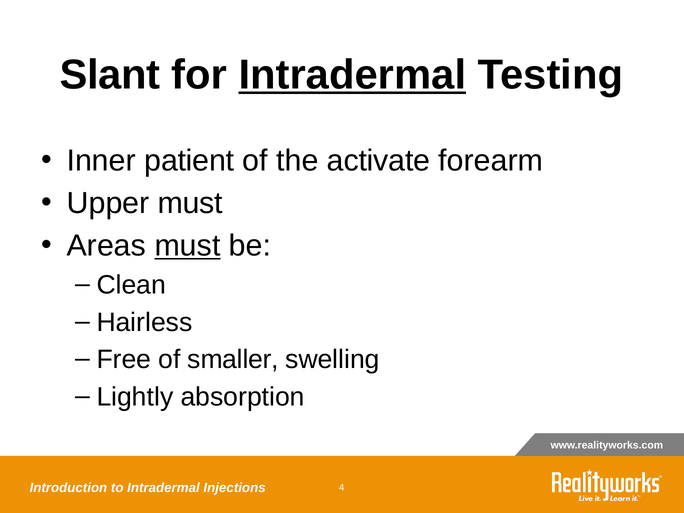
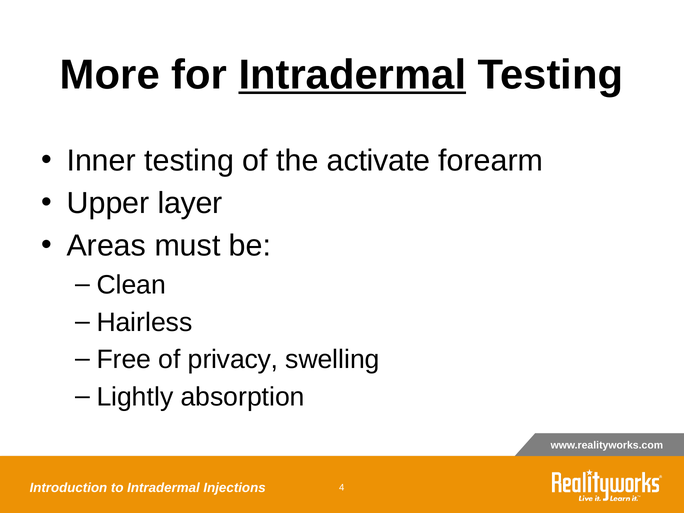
Slant: Slant -> More
Inner patient: patient -> testing
Upper must: must -> layer
must at (187, 246) underline: present -> none
smaller: smaller -> privacy
